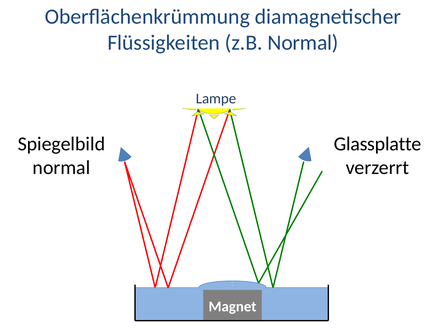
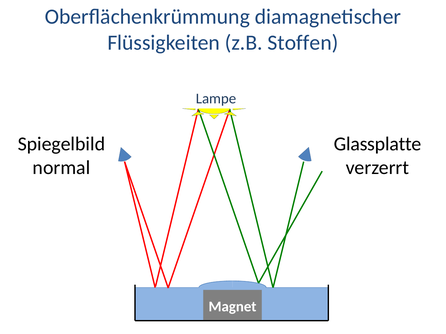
z.B Normal: Normal -> Stoffen
